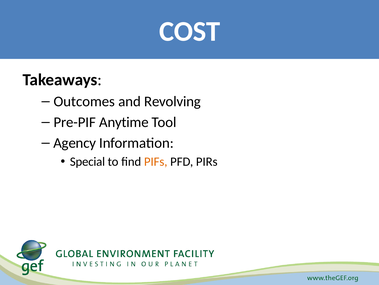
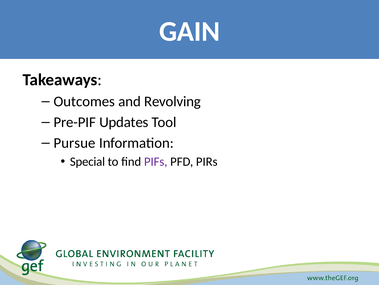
COST: COST -> GAIN
Anytime: Anytime -> Updates
Agency: Agency -> Pursue
PIFs colour: orange -> purple
